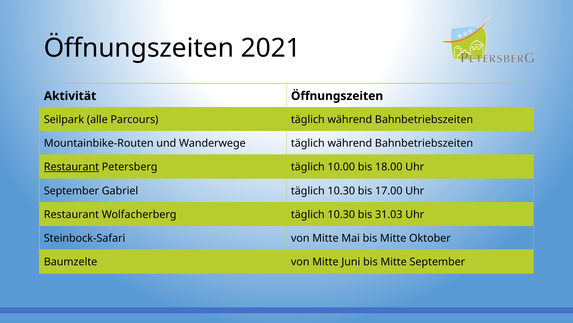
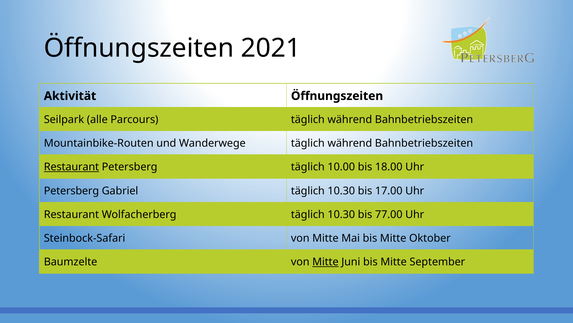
September at (71, 190): September -> Petersberg
31.03: 31.03 -> 77.00
Mitte at (325, 261) underline: none -> present
